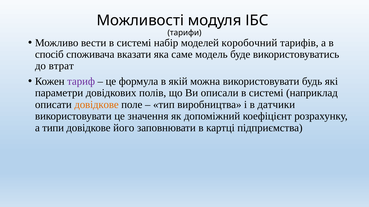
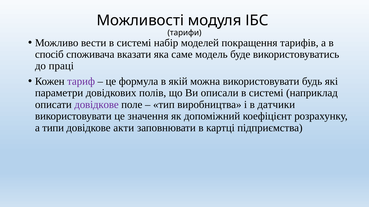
коробочний: коробочний -> покращення
втрат: втрат -> праці
довідкове at (97, 105) colour: orange -> purple
його: його -> акти
